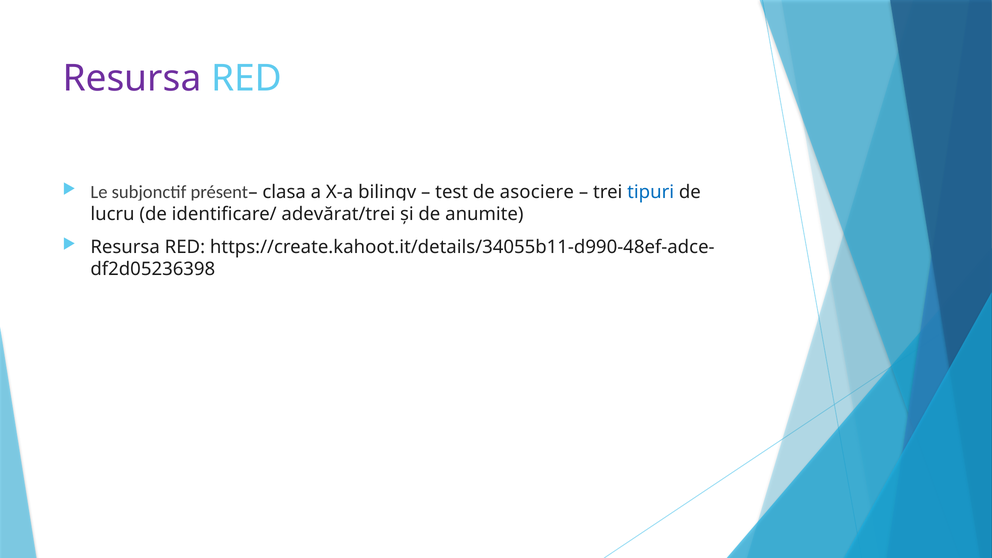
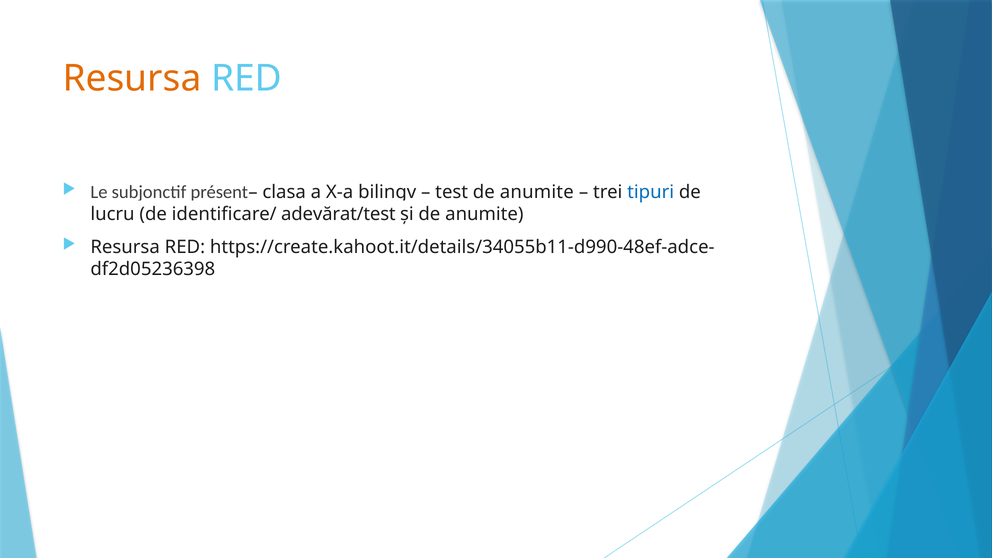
Resursa at (132, 78) colour: purple -> orange
asociere at (537, 192): asociere -> anumite
adevărat/trei: adevărat/trei -> adevărat/test
